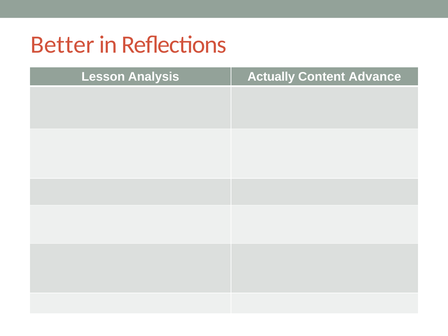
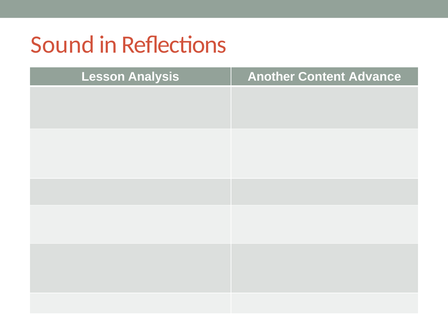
Better: Better -> Sound
Actually: Actually -> Another
